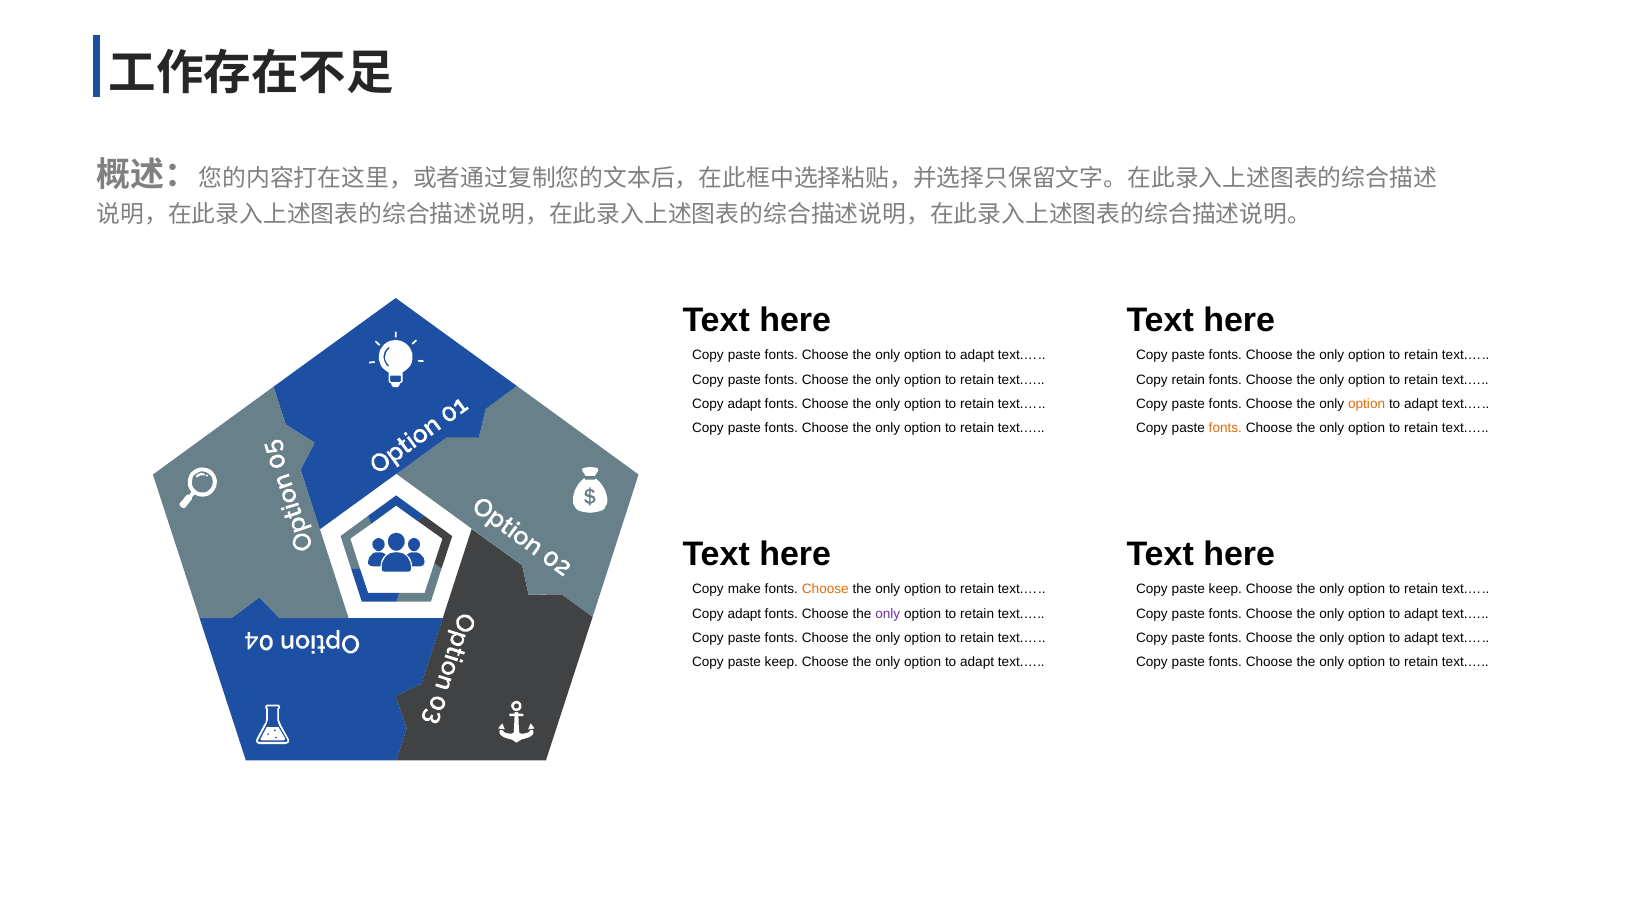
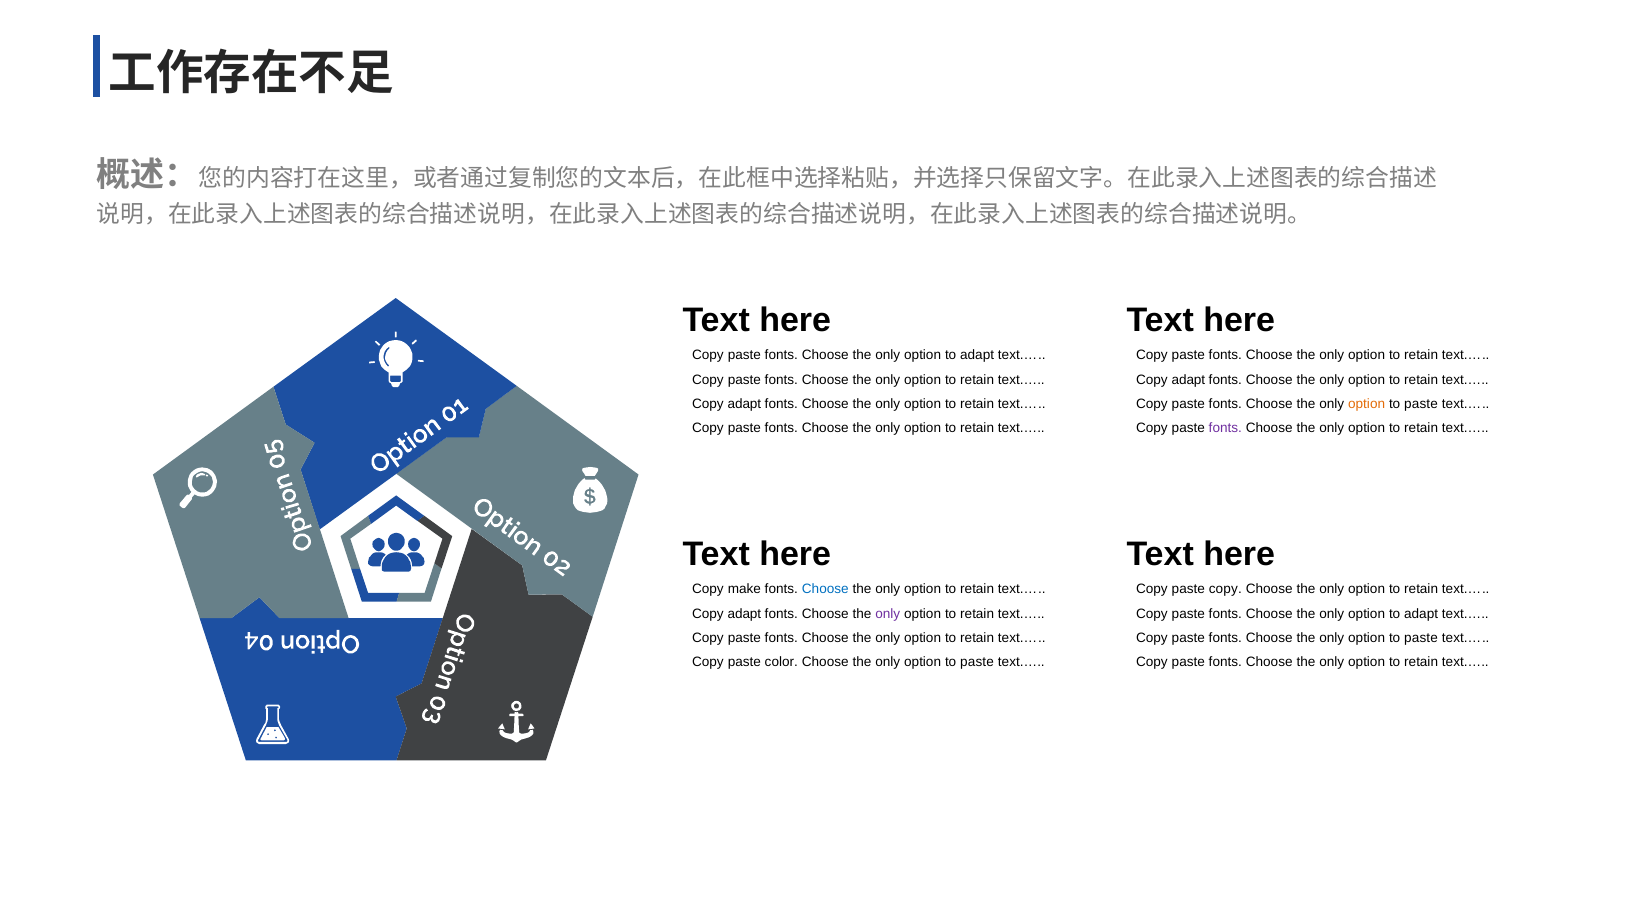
retain at (1188, 380): retain -> adapt
adapt at (1421, 404): adapt -> paste
fonts at (1225, 428) colour: orange -> purple
Choose at (825, 589) colour: orange -> blue
keep at (1225, 589): keep -> copy
adapt at (1421, 638): adapt -> paste
keep at (781, 662): keep -> color
adapt at (977, 662): adapt -> paste
